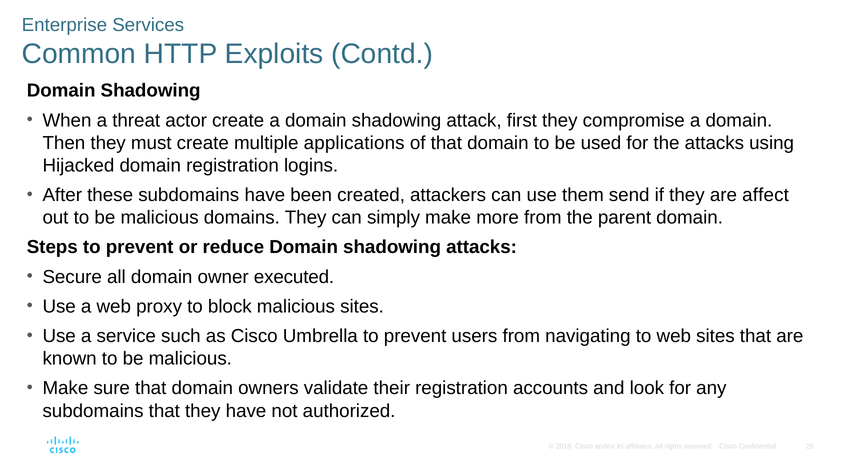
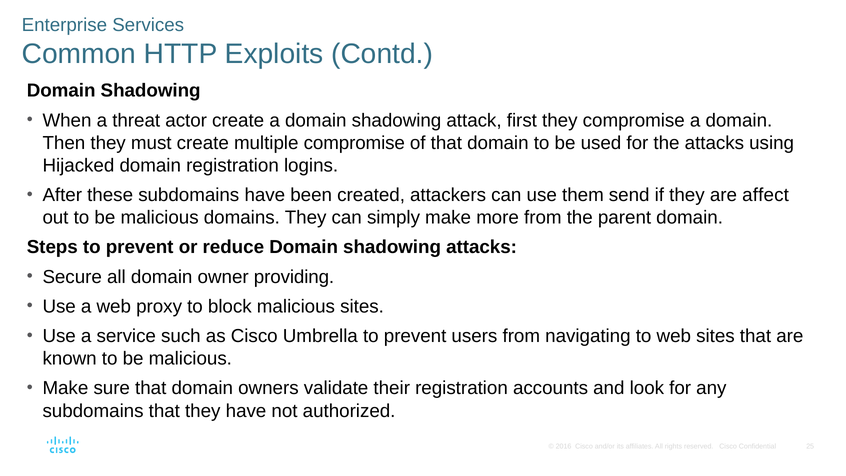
multiple applications: applications -> compromise
executed: executed -> providing
